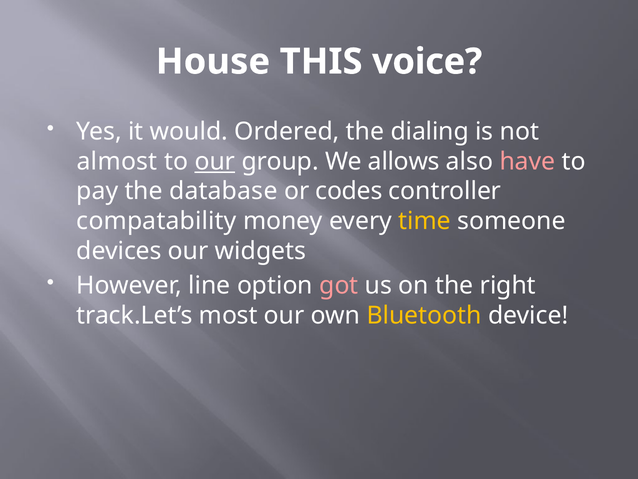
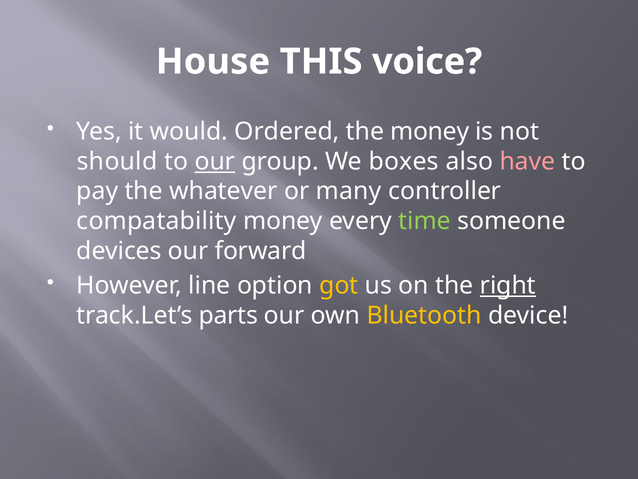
the dialing: dialing -> money
almost: almost -> should
allows: allows -> boxes
database: database -> whatever
codes: codes -> many
time colour: yellow -> light green
widgets: widgets -> forward
got colour: pink -> yellow
right underline: none -> present
most: most -> parts
